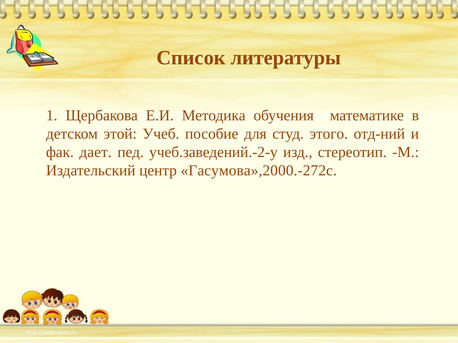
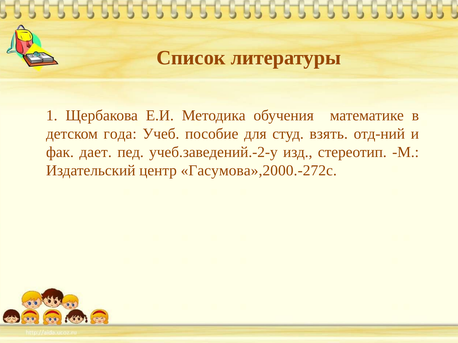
этой: этой -> года
этого: этого -> взять
